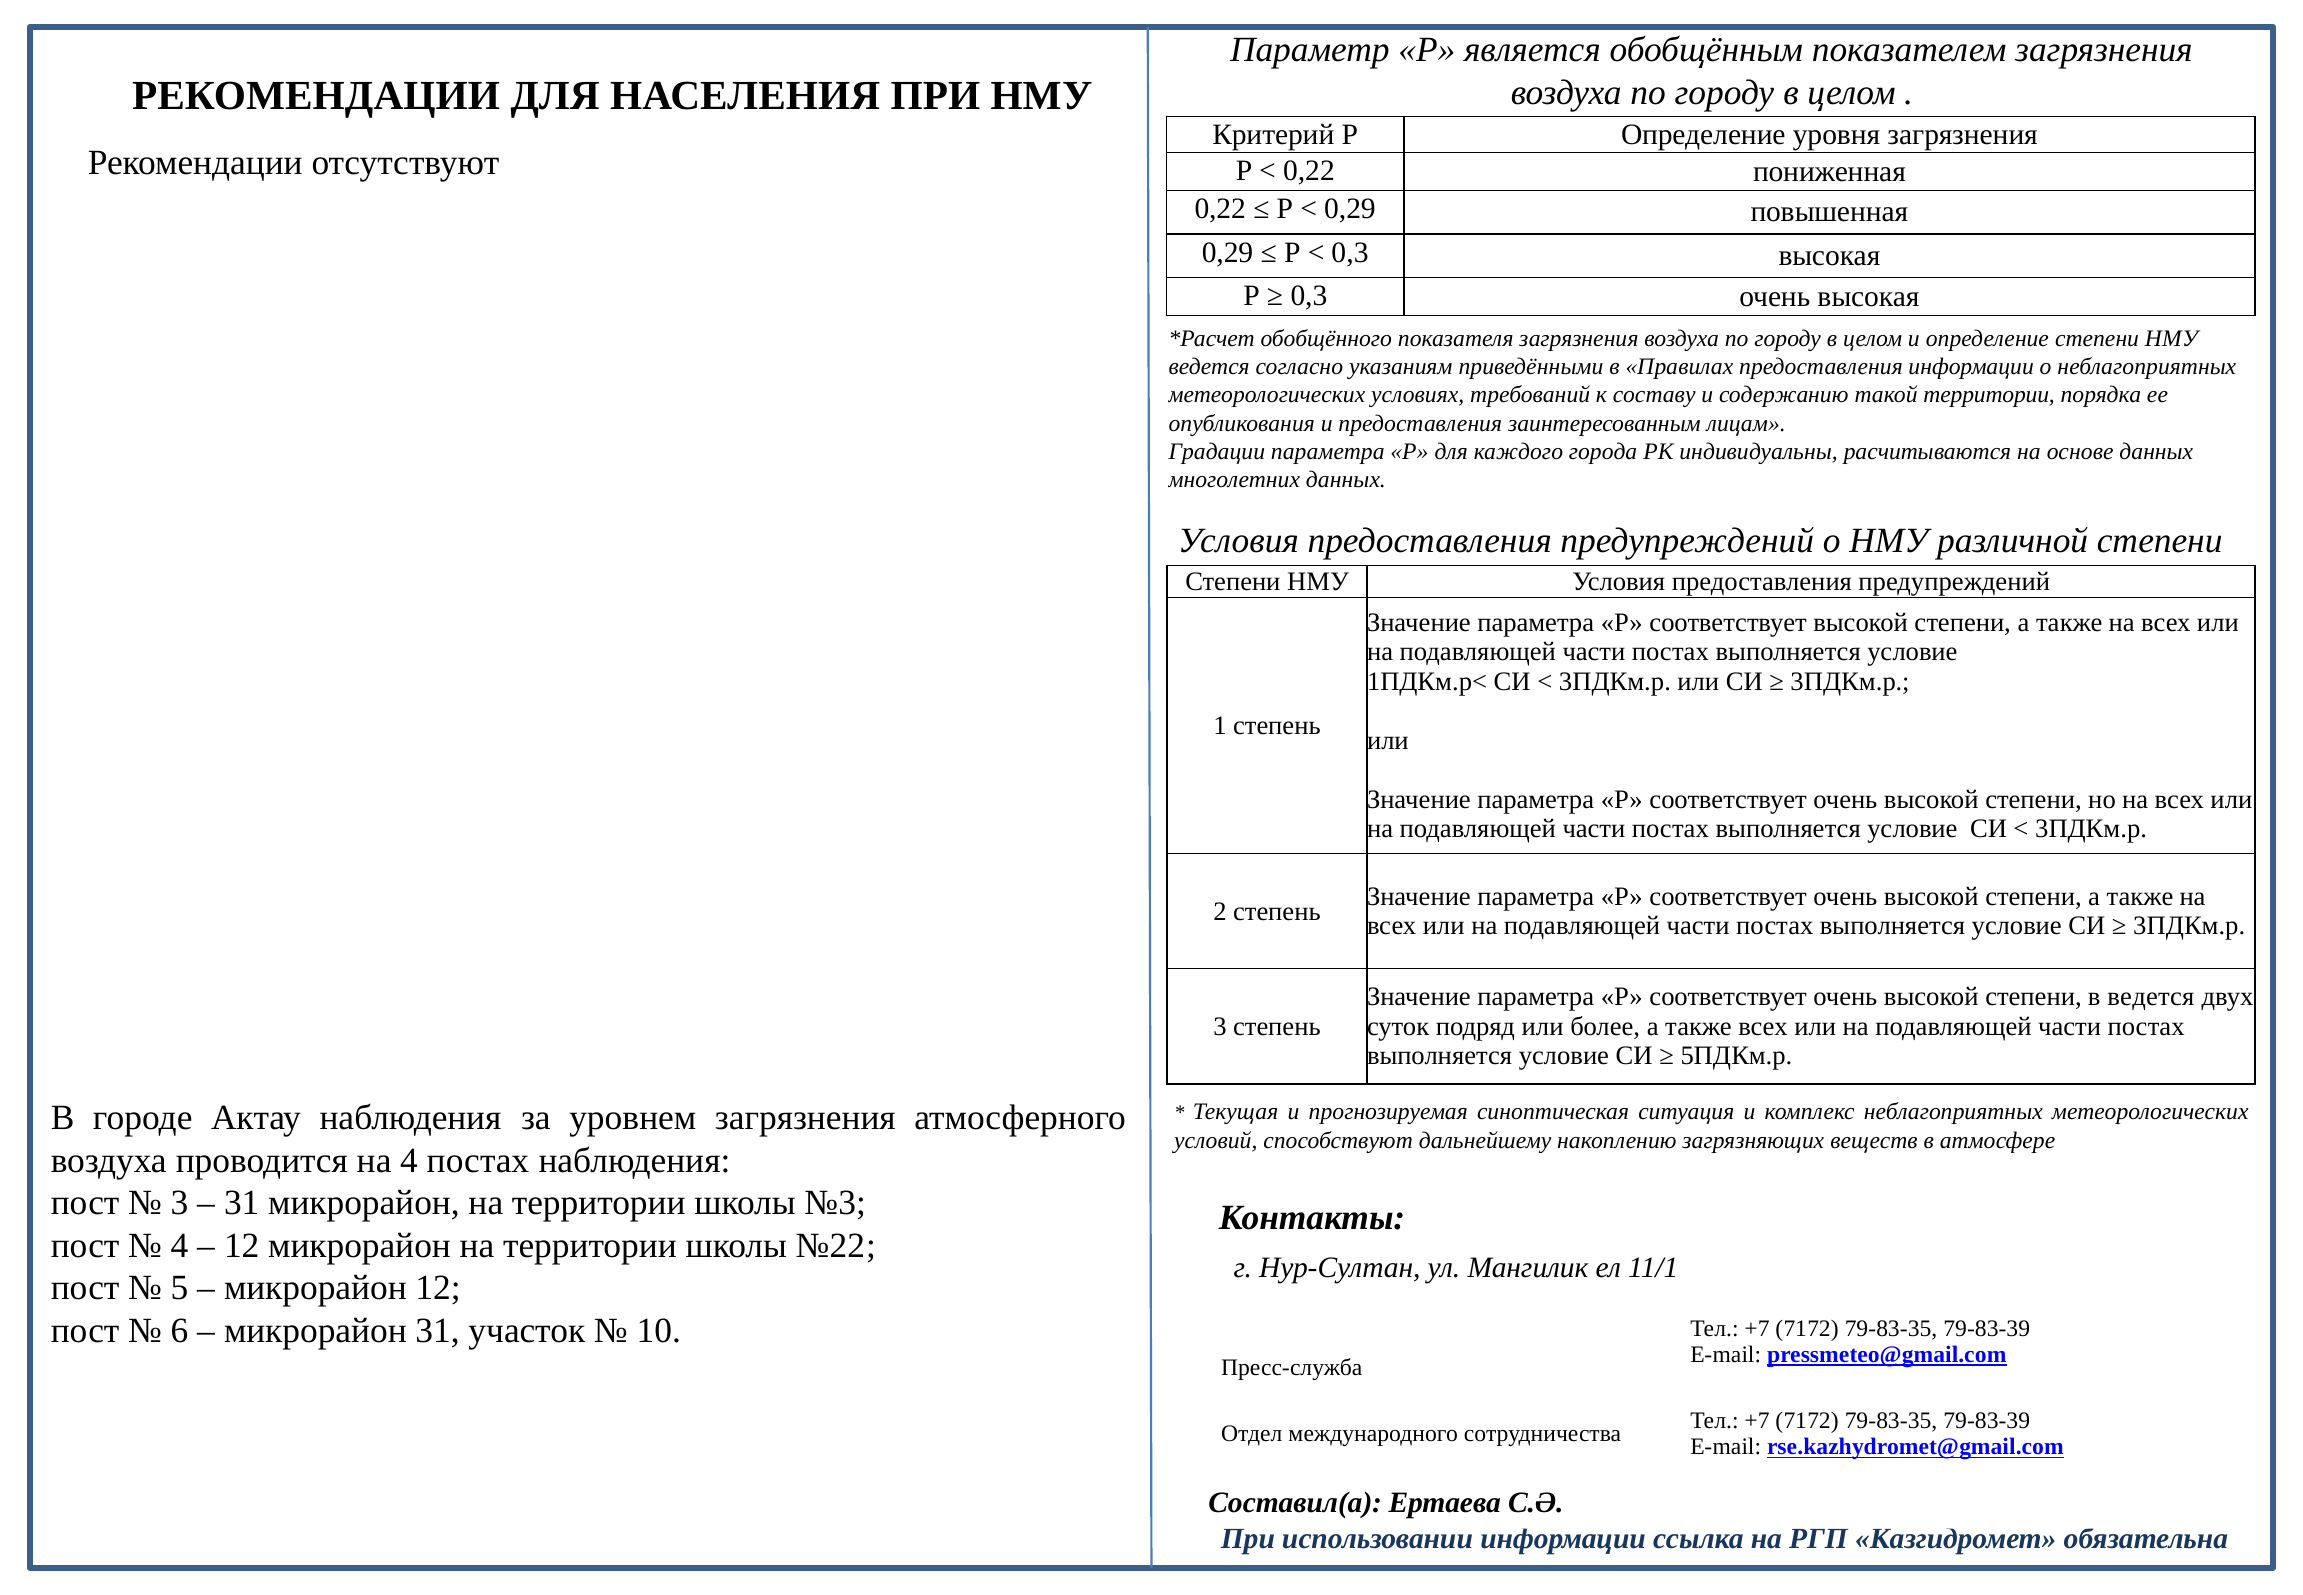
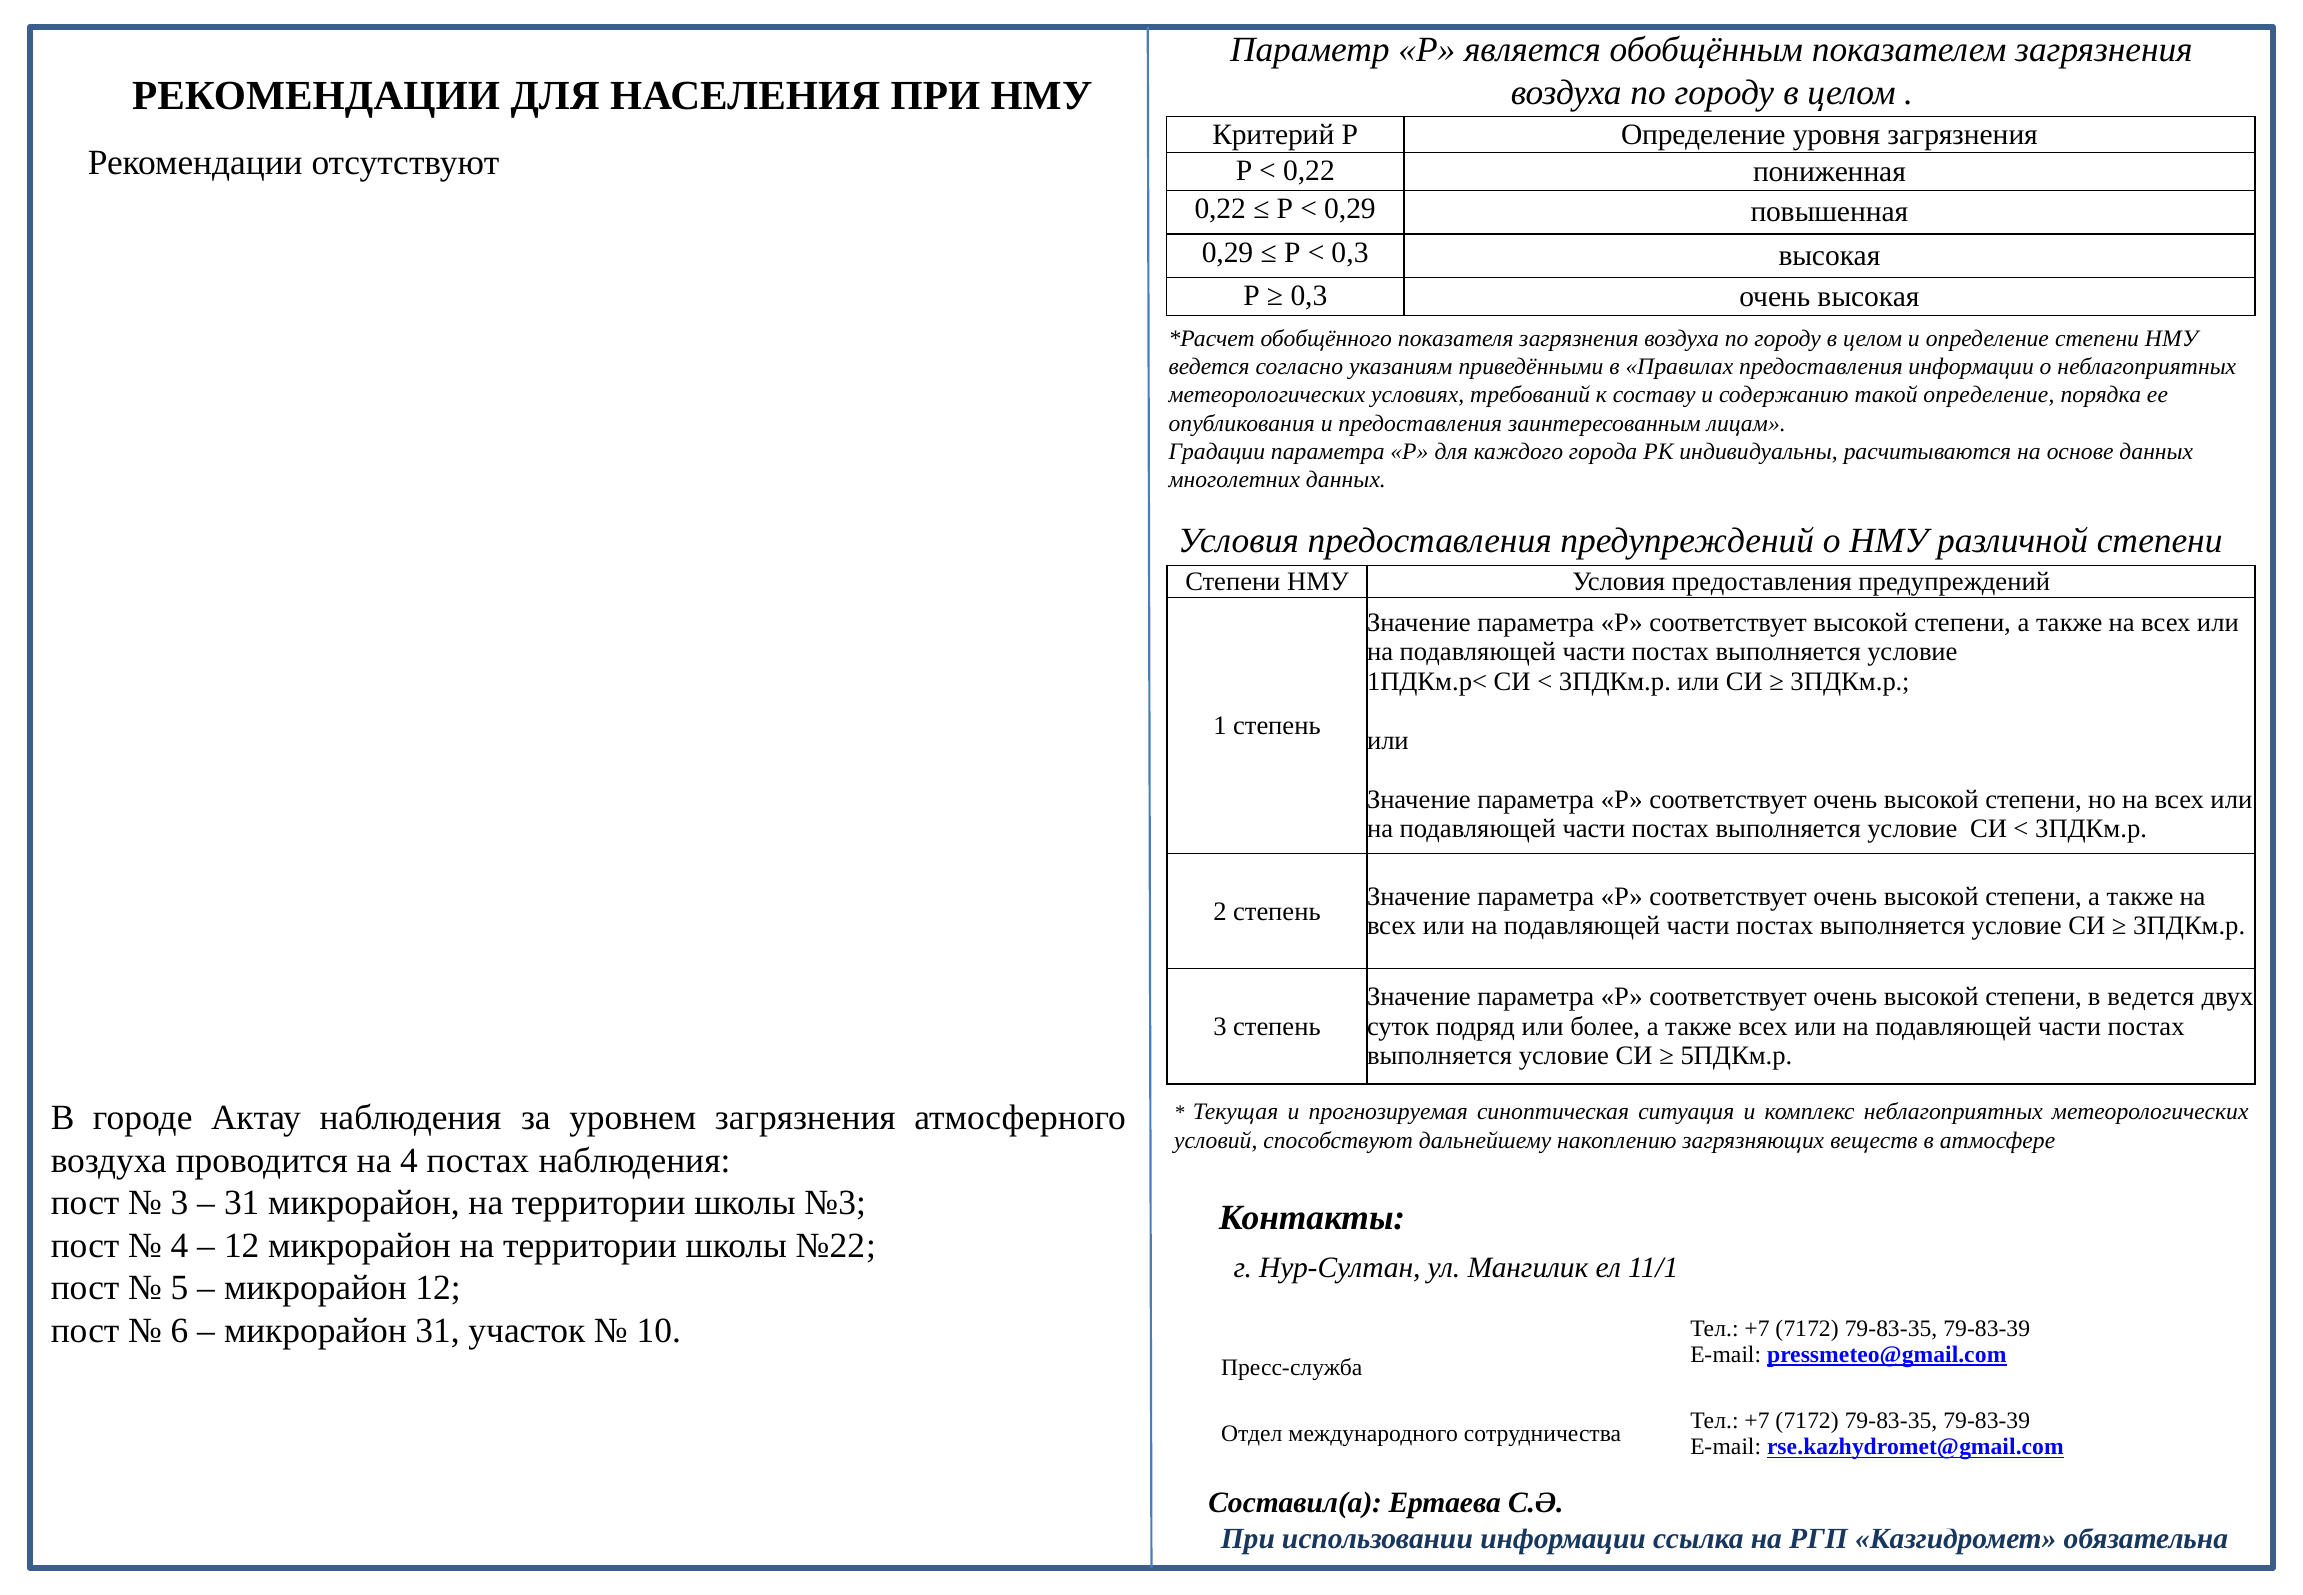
такой территории: территории -> определение
